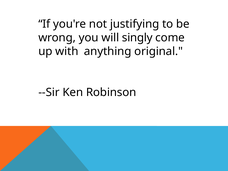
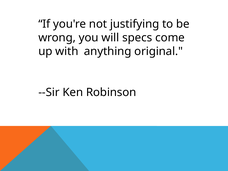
singly: singly -> specs
